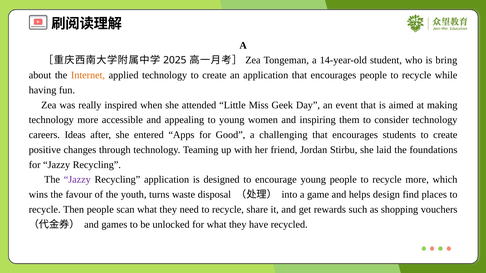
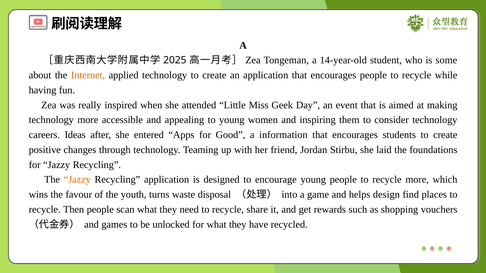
bring: bring -> some
challenging: challenging -> information
Jazzy at (77, 180) colour: purple -> orange
